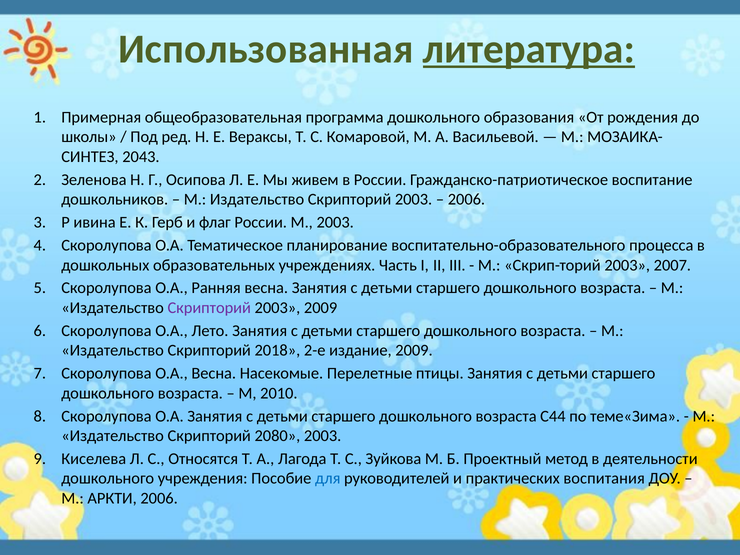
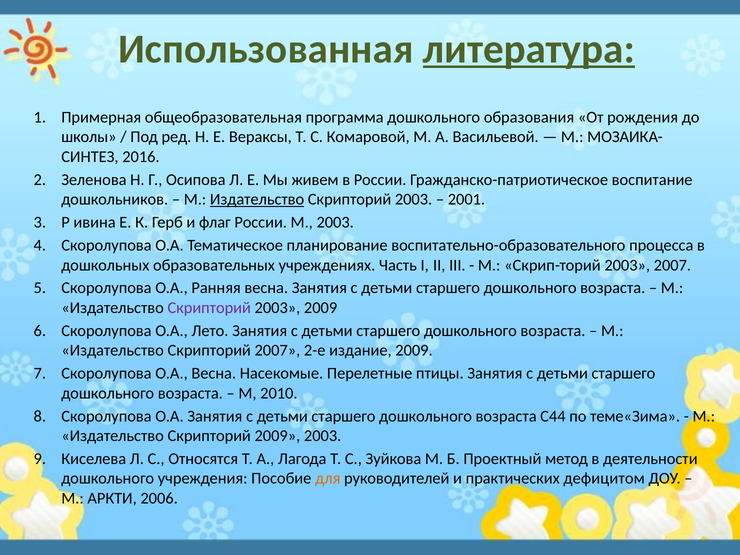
2043: 2043 -> 2016
Издательство at (257, 199) underline: none -> present
2006 at (466, 199): 2006 -> 2001
Скрипторий 2018: 2018 -> 2007
Скрипторий 2080: 2080 -> 2009
для colour: blue -> orange
воспитания: воспитания -> дефицитом
